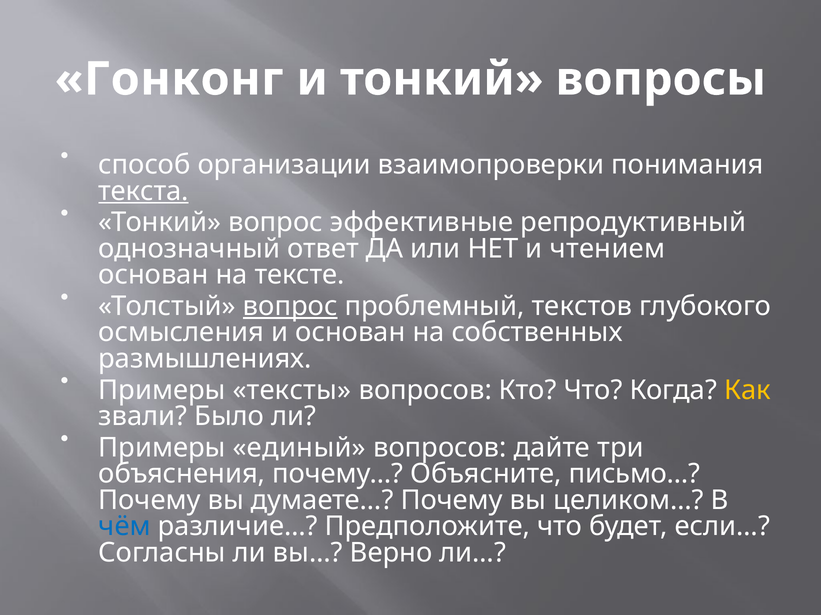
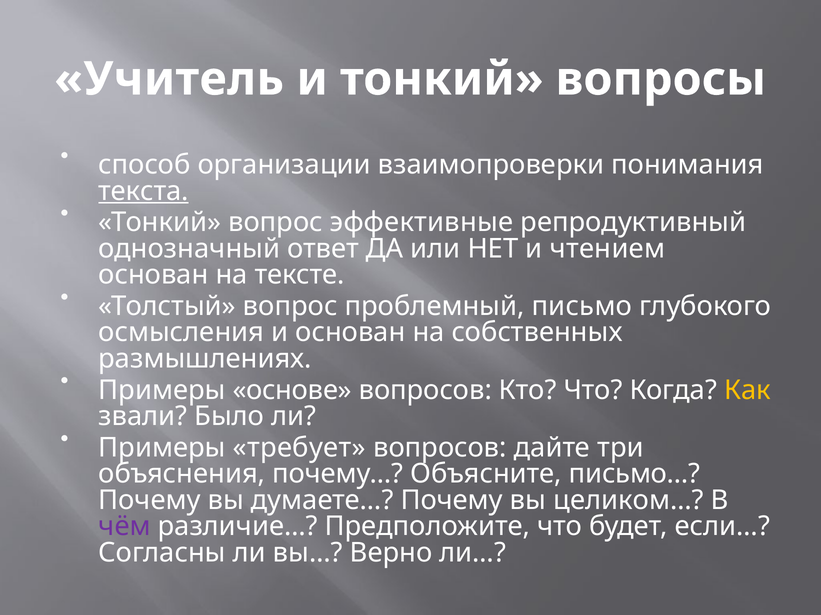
Гонконг: Гонконг -> Учитель
вопрос at (290, 307) underline: present -> none
текстов: текстов -> письмо
тексты: тексты -> основе
единый: единый -> требует
чём colour: blue -> purple
